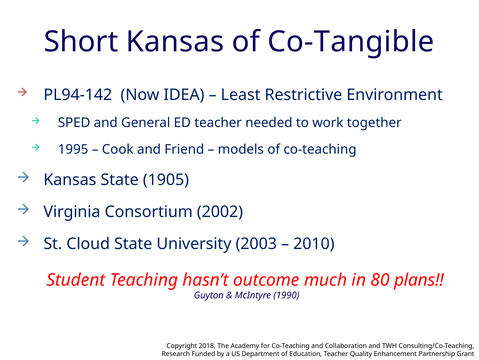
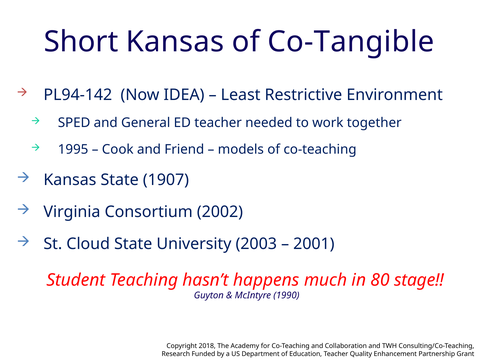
1905: 1905 -> 1907
2010: 2010 -> 2001
outcome: outcome -> happens
plans: plans -> stage
